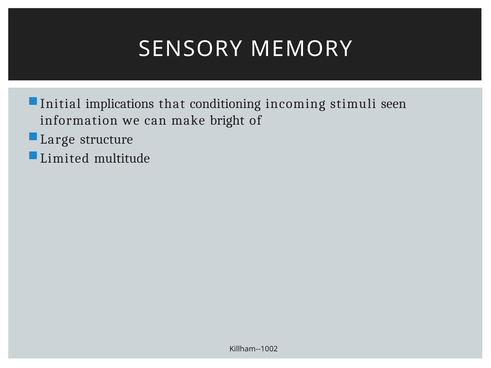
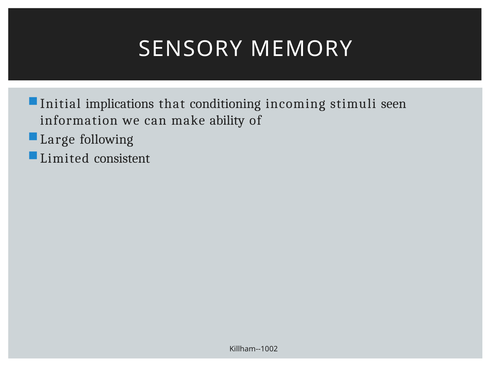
bright: bright -> ability
structure: structure -> following
multitude: multitude -> consistent
